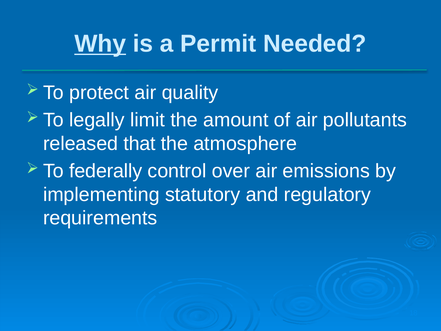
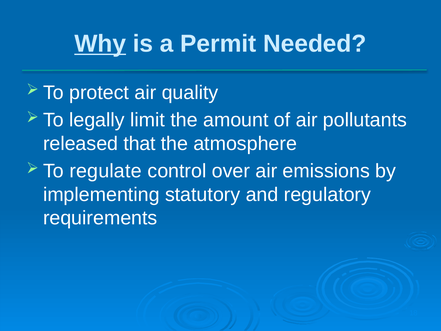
federally: federally -> regulate
